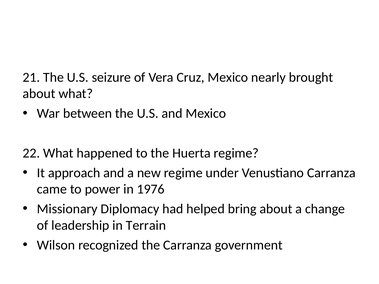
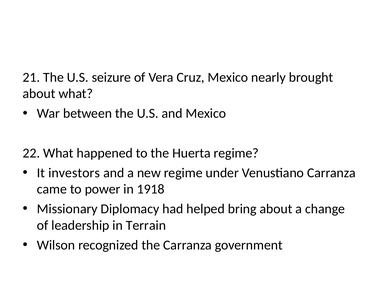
approach: approach -> investors
1976: 1976 -> 1918
